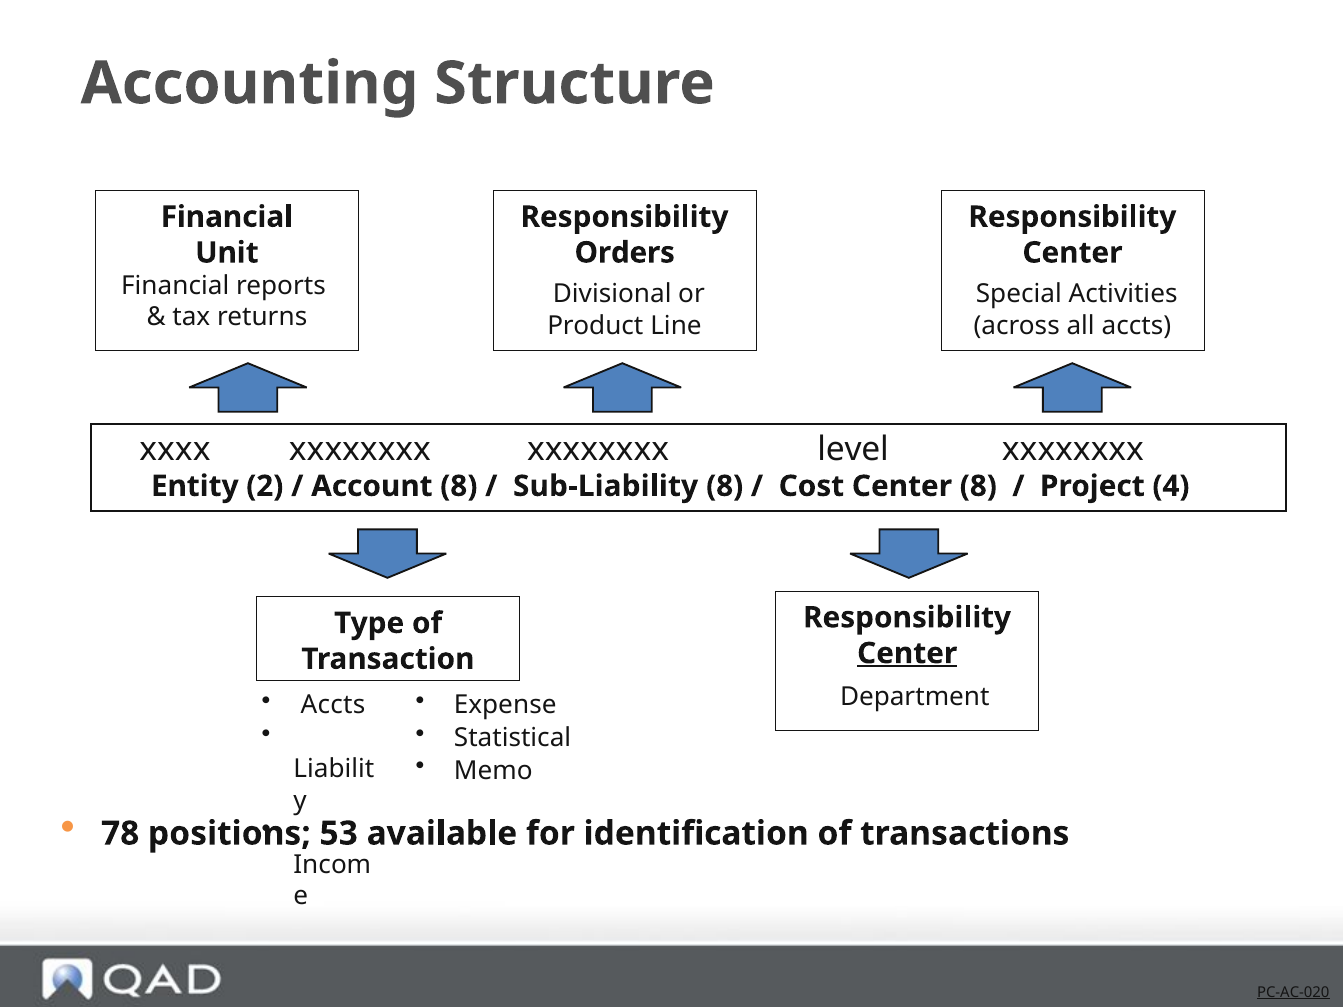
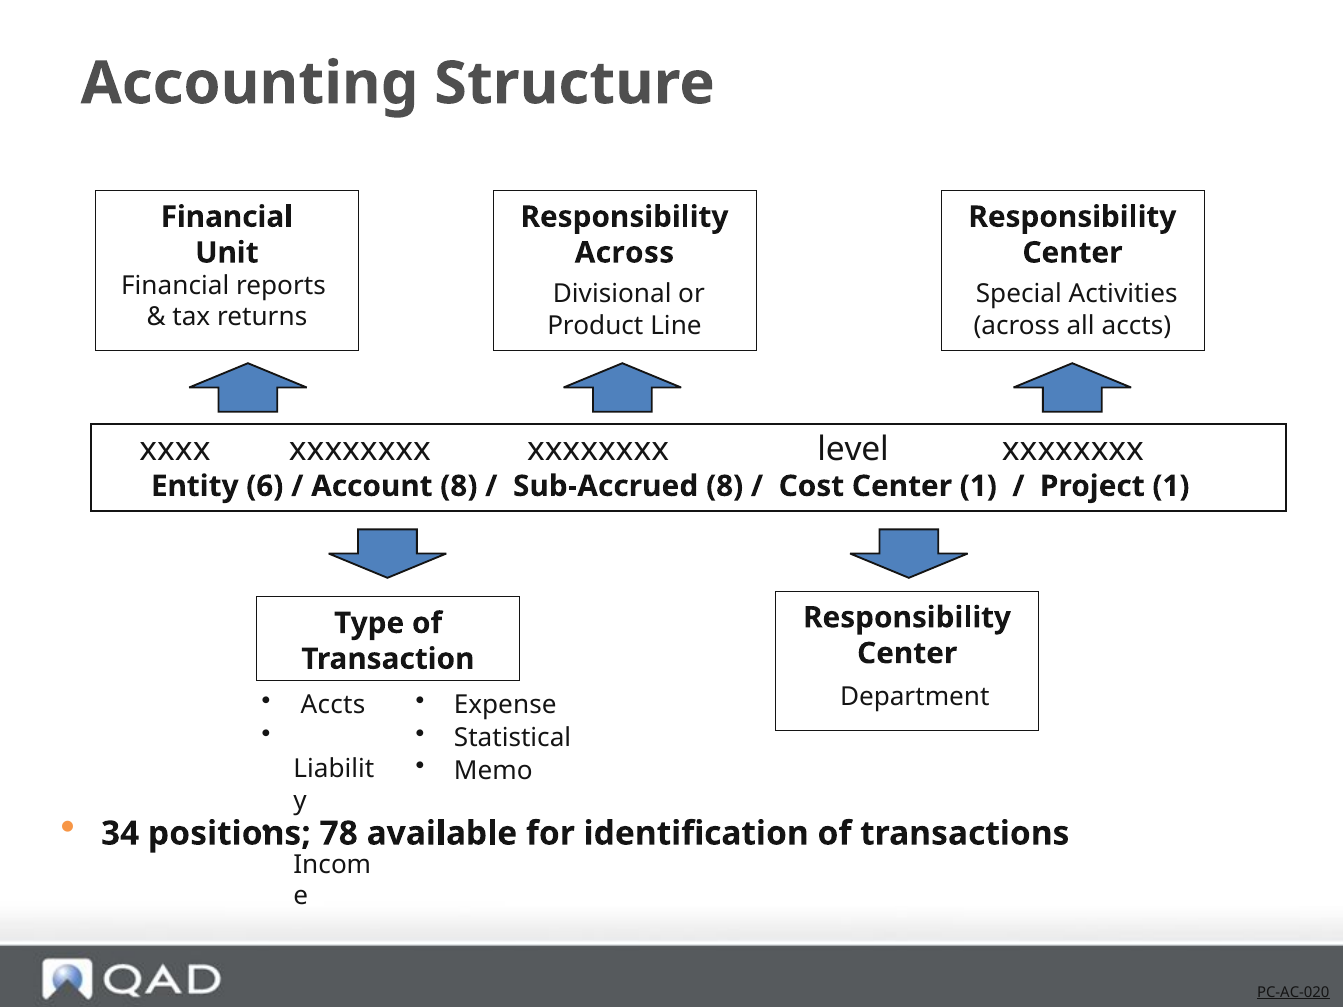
Orders at (625, 253): Orders -> Across
2: 2 -> 6
Sub-Liability: Sub-Liability -> Sub-Accrued
Center 8: 8 -> 1
Project 4: 4 -> 1
Center at (907, 654) underline: present -> none
78: 78 -> 34
53: 53 -> 78
